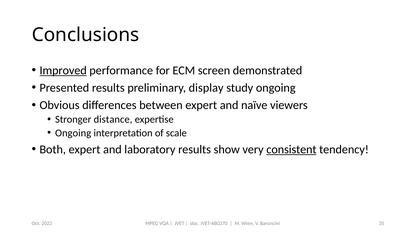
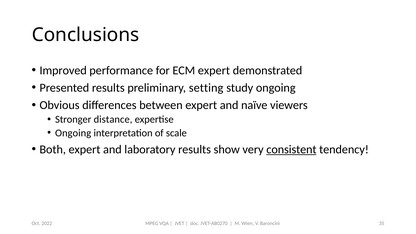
Improved underline: present -> none
ECM screen: screen -> expert
display: display -> setting
